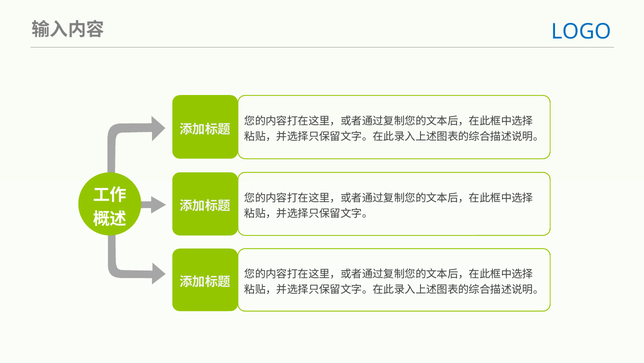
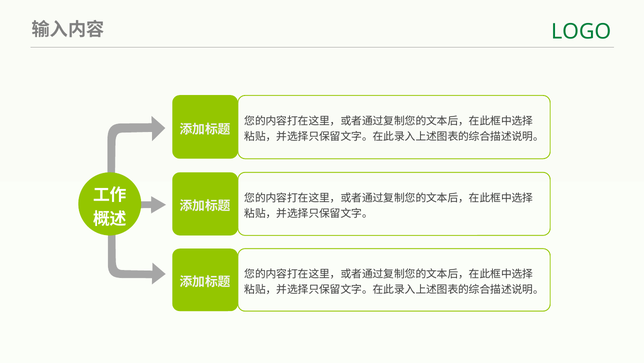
LOGO colour: blue -> green
